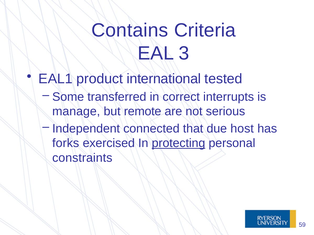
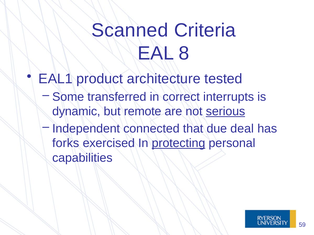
Contains: Contains -> Scanned
3: 3 -> 8
international: international -> architecture
manage: manage -> dynamic
serious underline: none -> present
host: host -> deal
constraints: constraints -> capabilities
